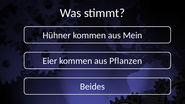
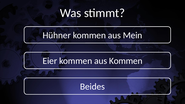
aus Pflanzen: Pflanzen -> Kommen
